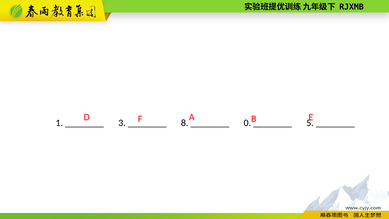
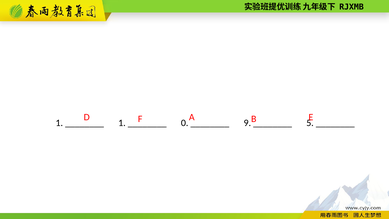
3 at (122, 123): 3 -> 1
8: 8 -> 0
0: 0 -> 9
